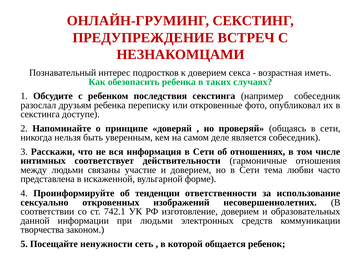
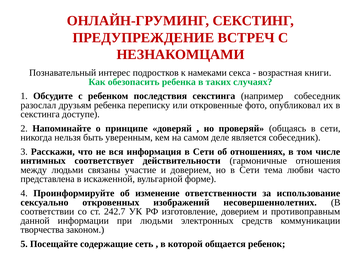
к доверием: доверием -> намеками
иметь: иметь -> книги
тенденции: тенденции -> изменение
742.1: 742.1 -> 242.7
образовательных: образовательных -> противоправным
ненужности: ненужности -> содержащие
